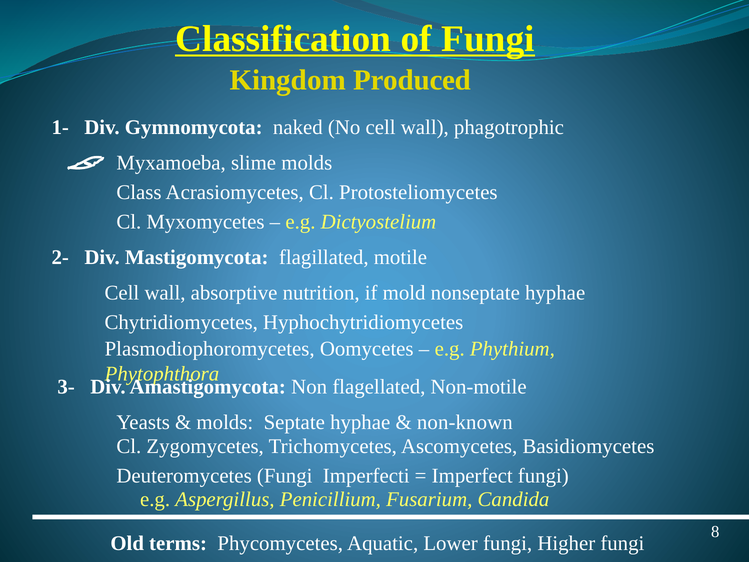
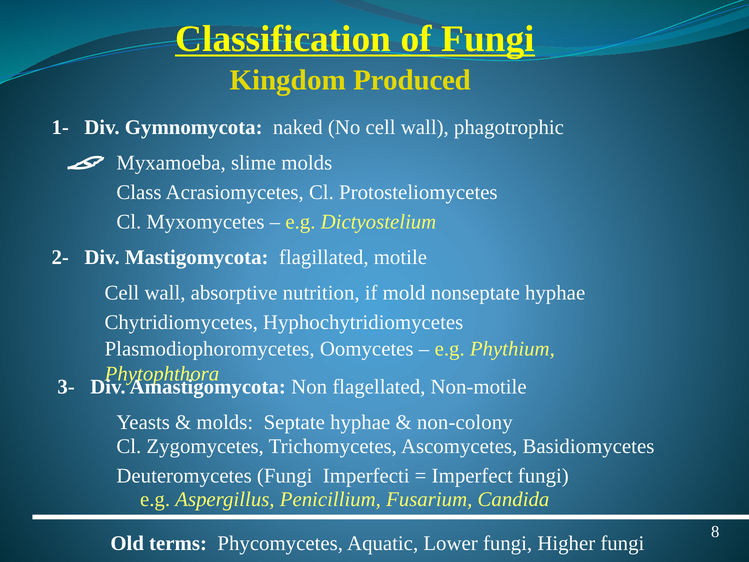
non-known: non-known -> non-colony
